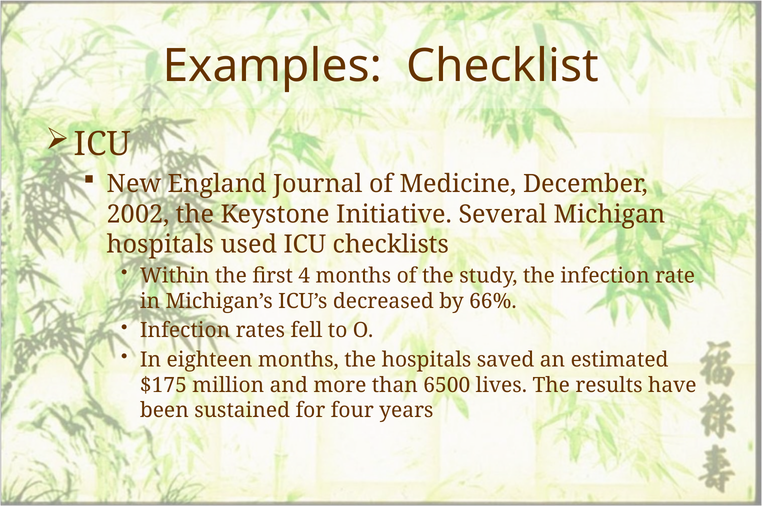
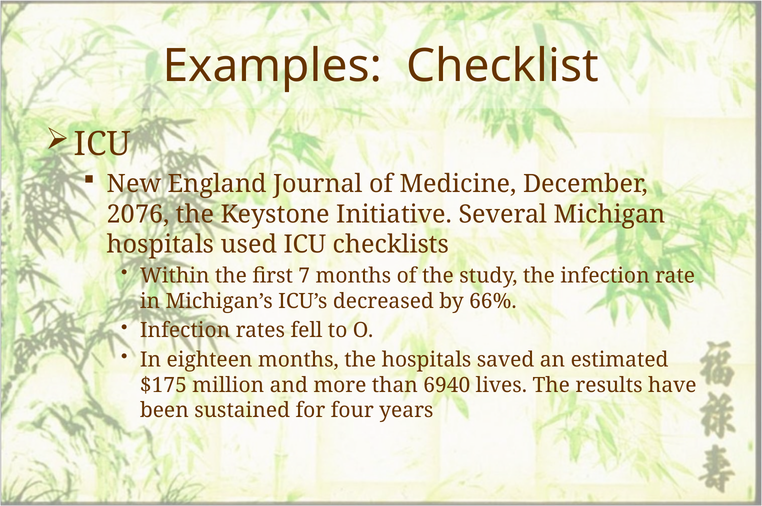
2002: 2002 -> 2076
4: 4 -> 7
6500: 6500 -> 6940
